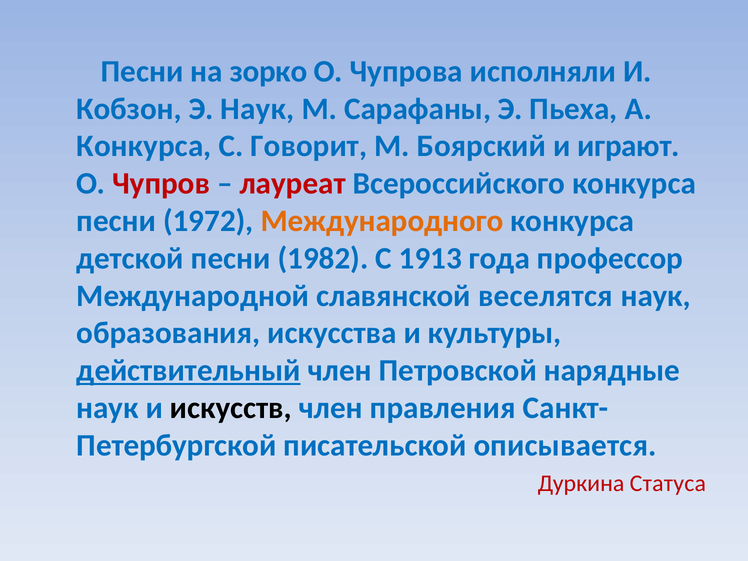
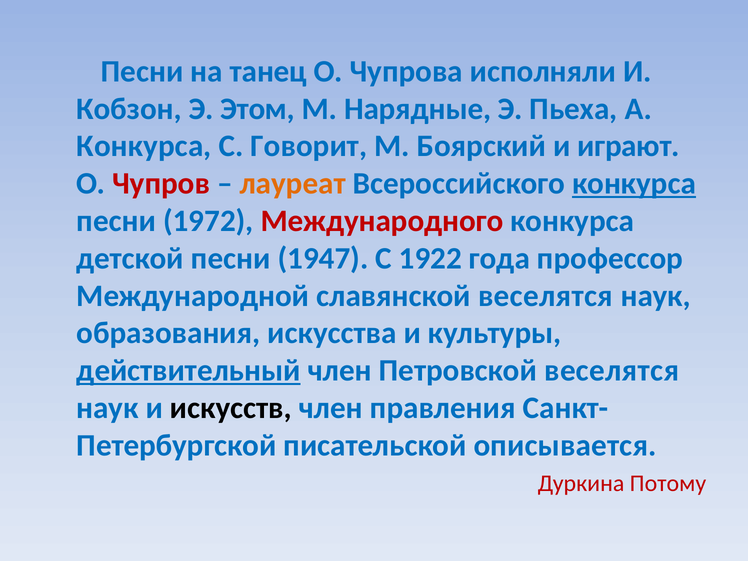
зорко: зорко -> танец
Э Наук: Наук -> Этом
Сарафаны: Сарафаны -> Нарядные
лауреат colour: red -> orange
конкурса at (634, 184) underline: none -> present
Международного colour: orange -> red
1982: 1982 -> 1947
1913: 1913 -> 1922
Петровской нарядные: нарядные -> веселятся
Статуса: Статуса -> Потому
